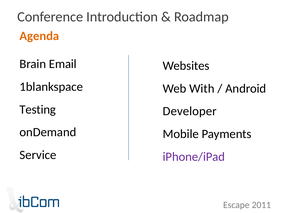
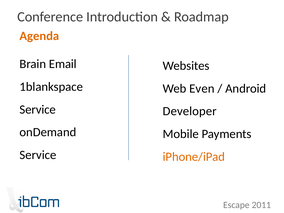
With: With -> Even
Testing at (38, 109): Testing -> Service
iPhone/iPad colour: purple -> orange
